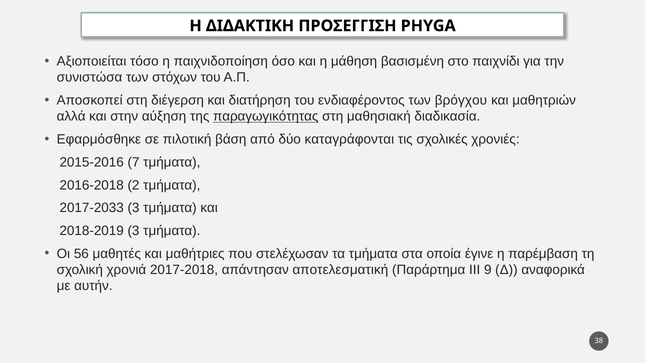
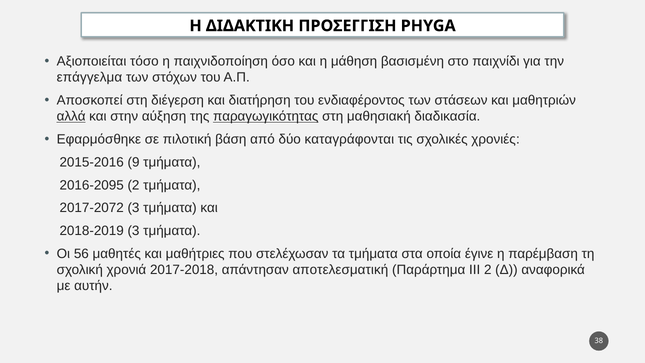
συνιστώσα: συνιστώσα -> επάγγελμα
βρόγχου: βρόγχου -> στάσεων
αλλά underline: none -> present
7: 7 -> 9
2016-2018: 2016-2018 -> 2016-2095
2017-2033: 2017-2033 -> 2017-2072
III 9: 9 -> 2
